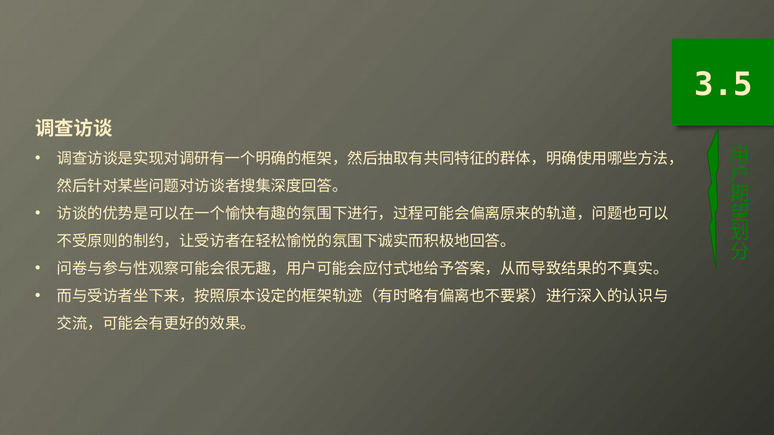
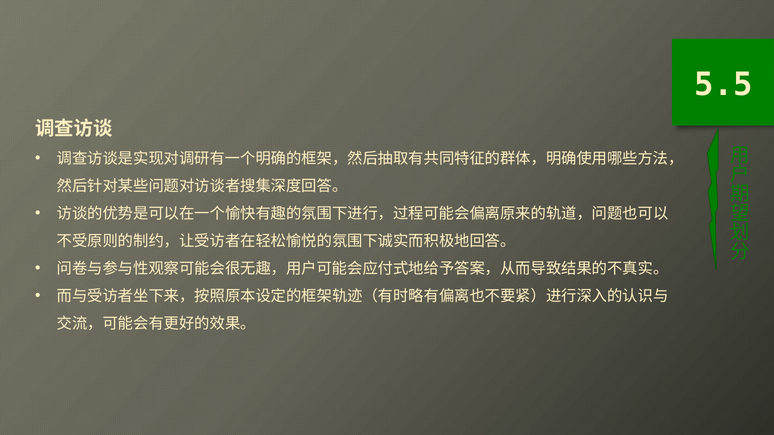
3.5: 3.5 -> 5.5
